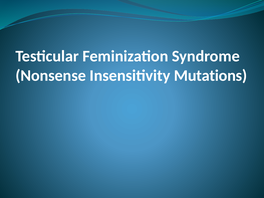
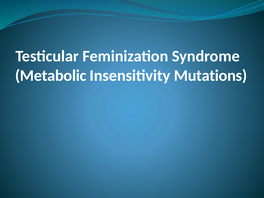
Nonsense: Nonsense -> Metabolic
